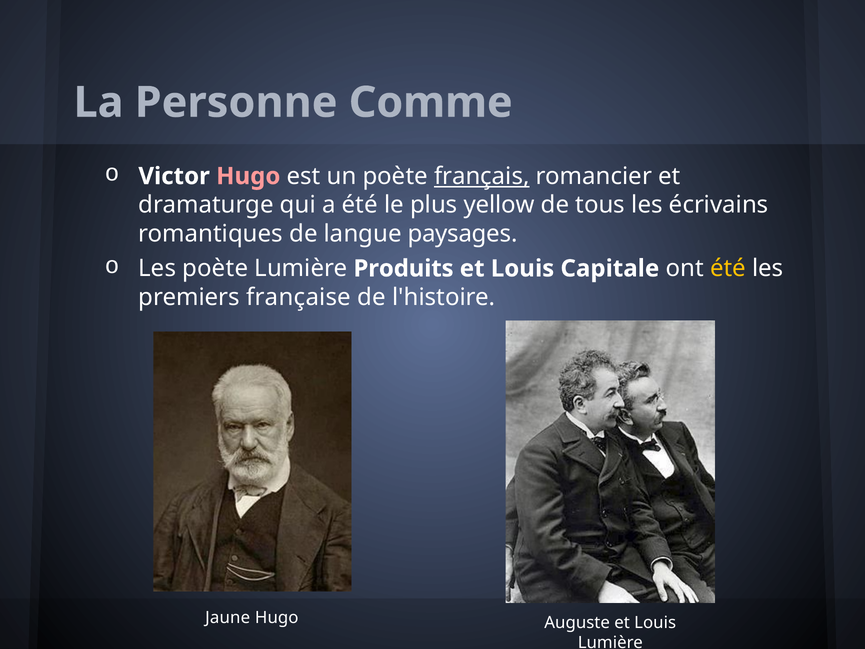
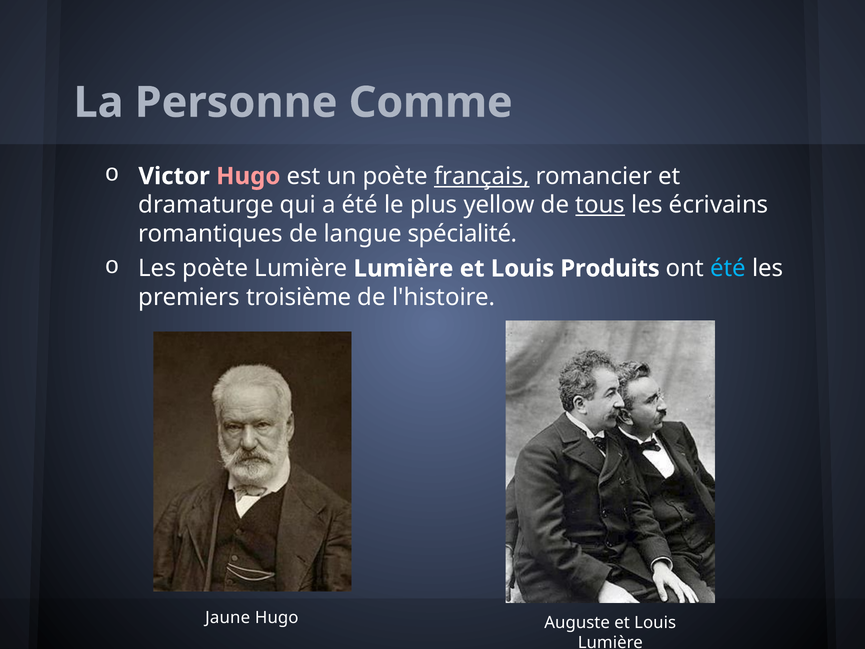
tous underline: none -> present
paysages: paysages -> spécialité
Lumière Produits: Produits -> Lumière
Capitale: Capitale -> Produits
été at (728, 268) colour: yellow -> light blue
française: française -> troisième
